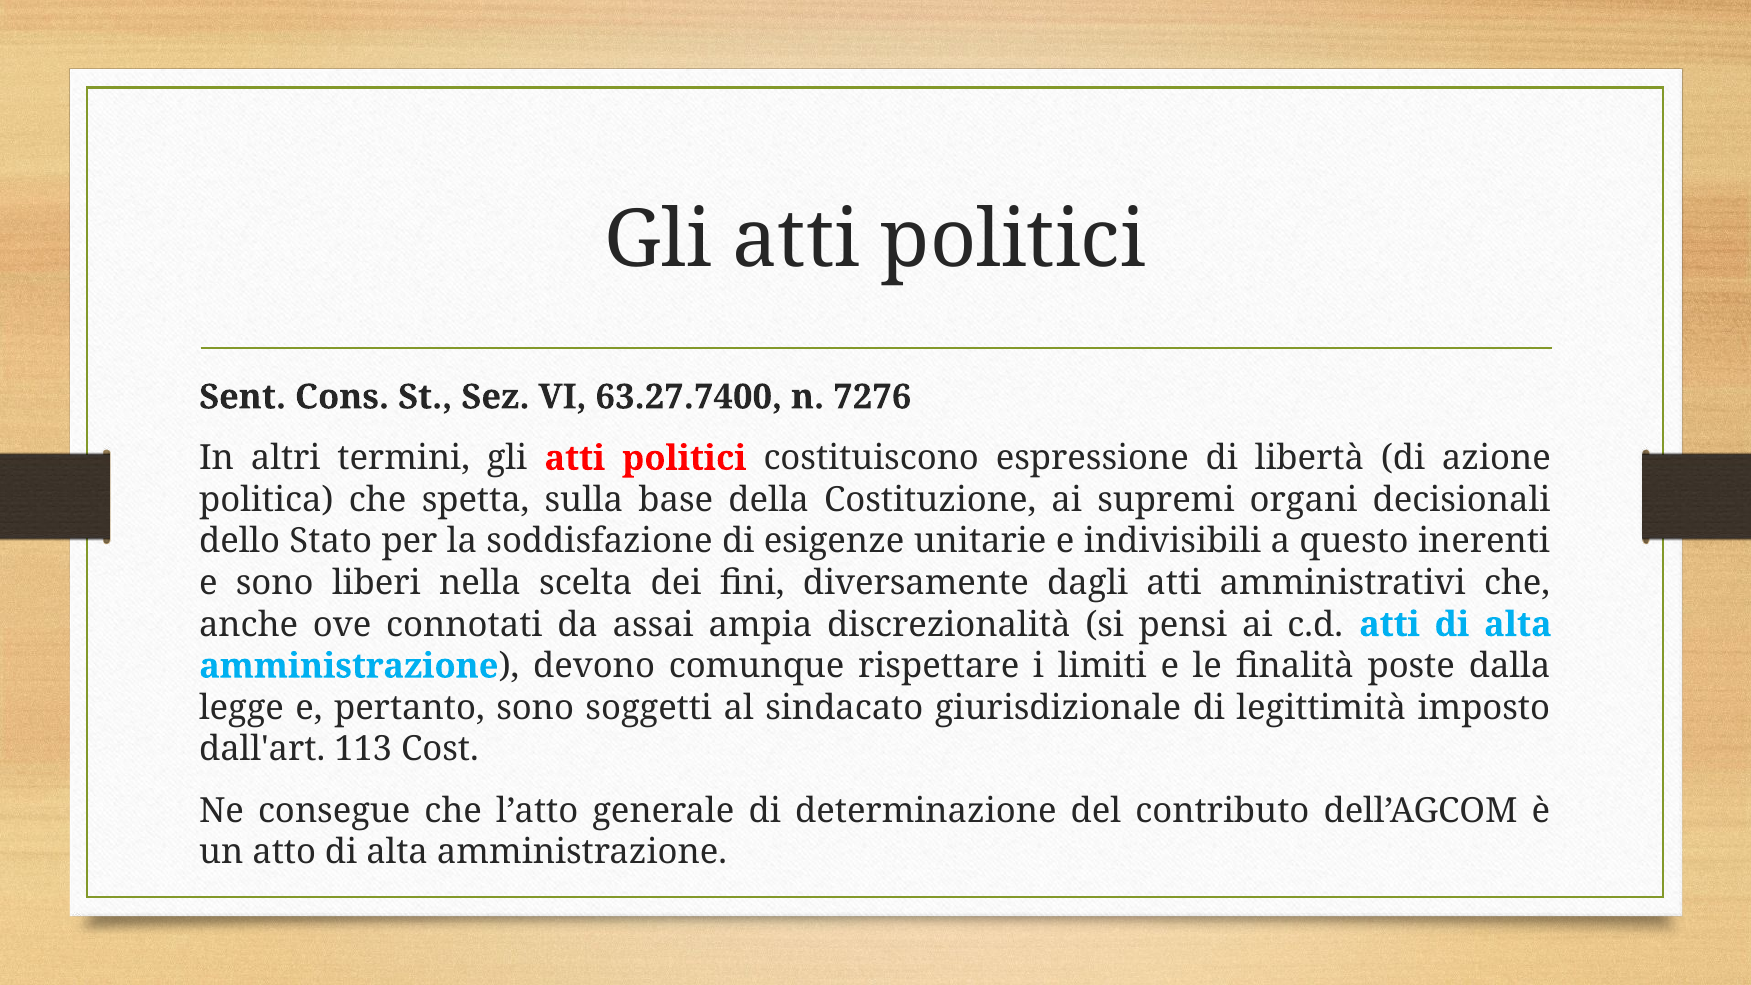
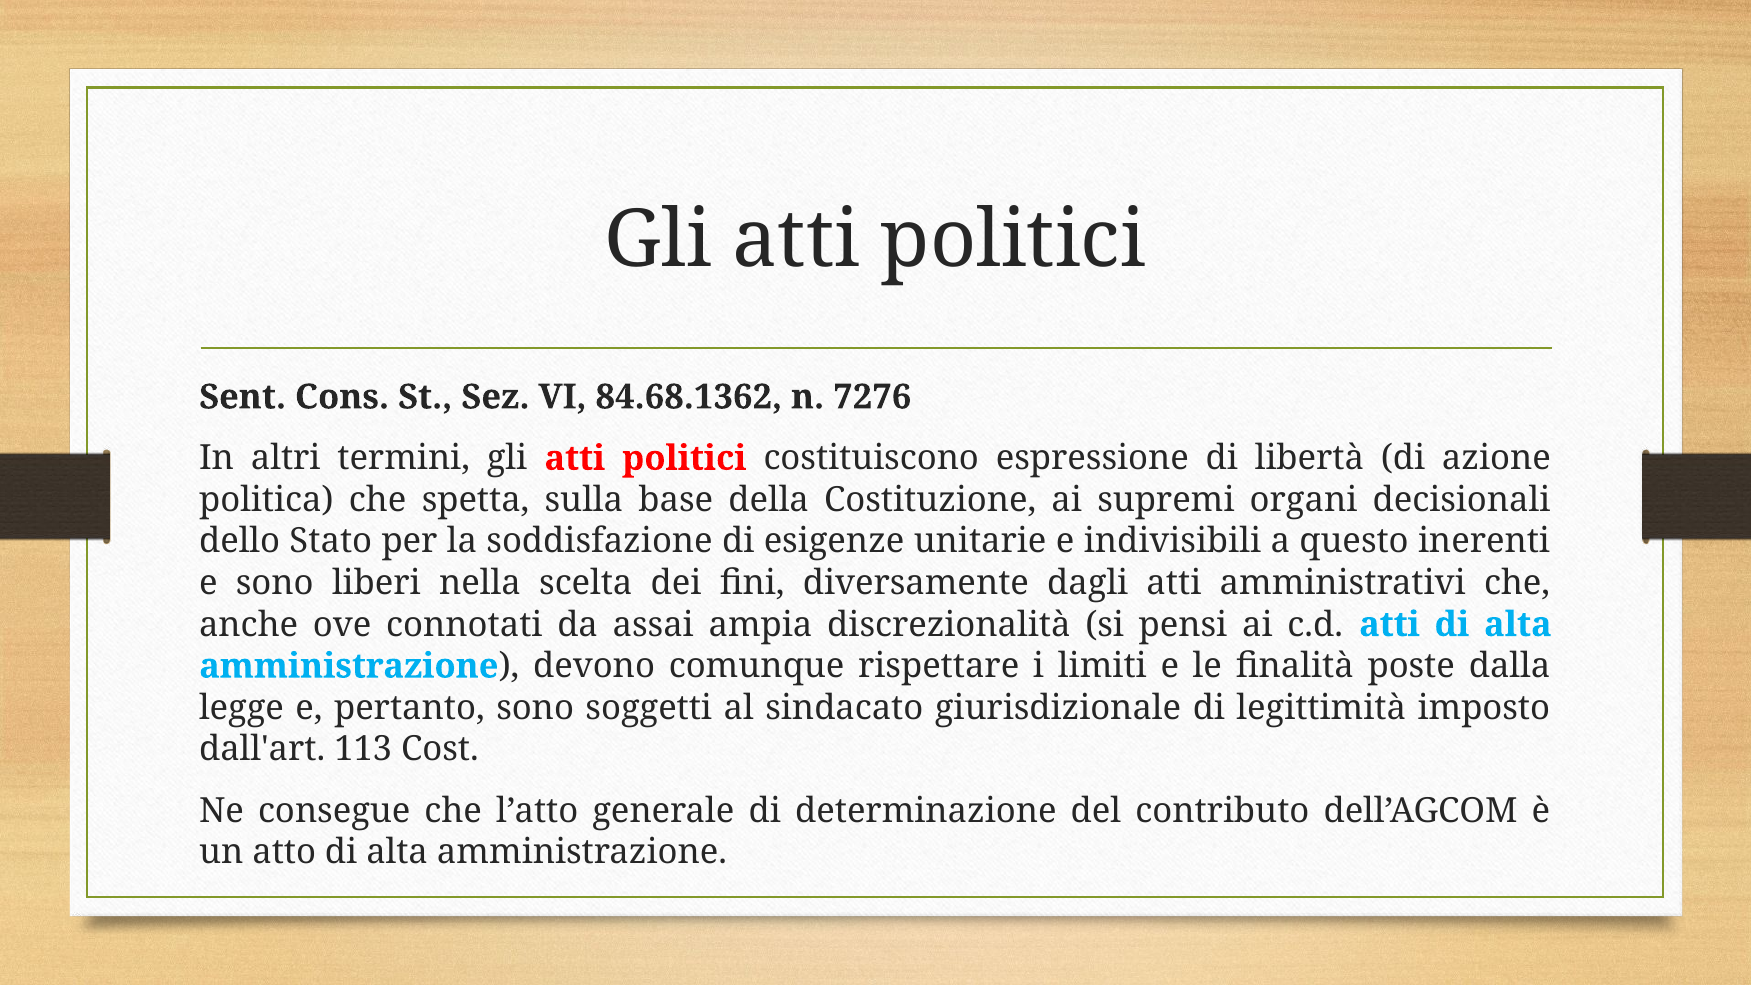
63.27.7400: 63.27.7400 -> 84.68.1362
